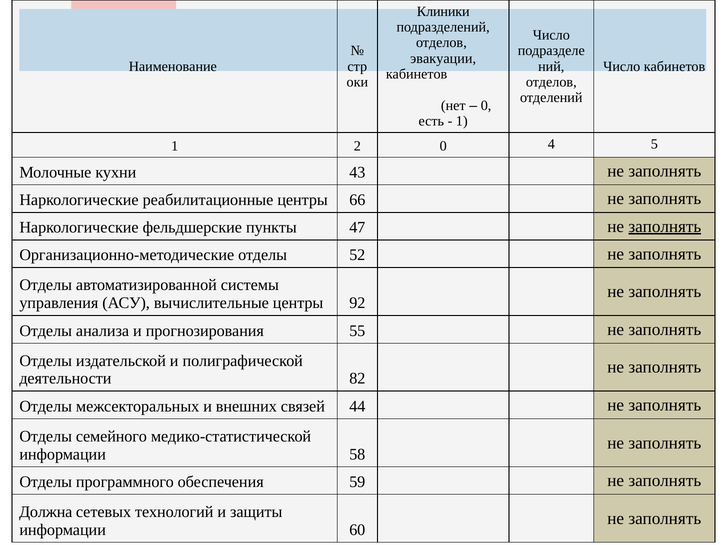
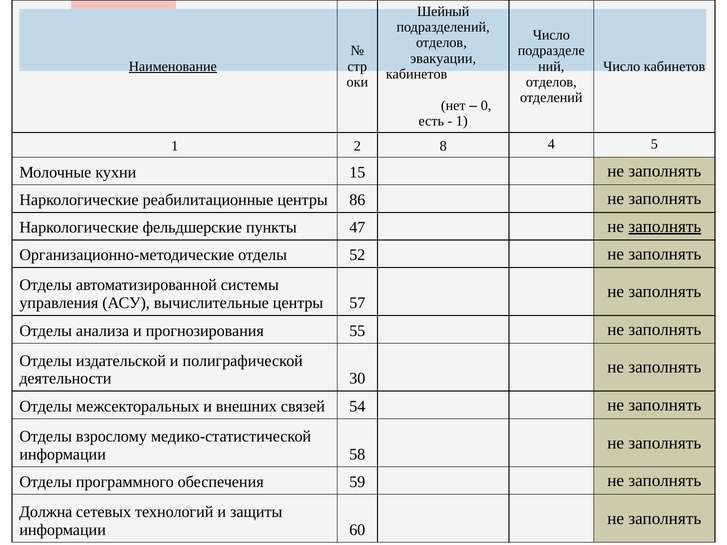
Клиники: Клиники -> Шейный
Наименование underline: none -> present
2 0: 0 -> 8
43: 43 -> 15
66: 66 -> 86
92: 92 -> 57
82: 82 -> 30
44: 44 -> 54
семейного: семейного -> взрослому
